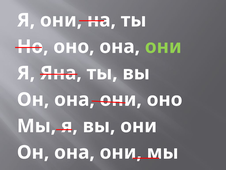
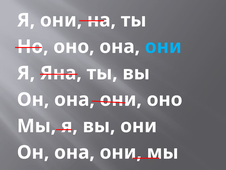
они at (163, 47) colour: light green -> light blue
